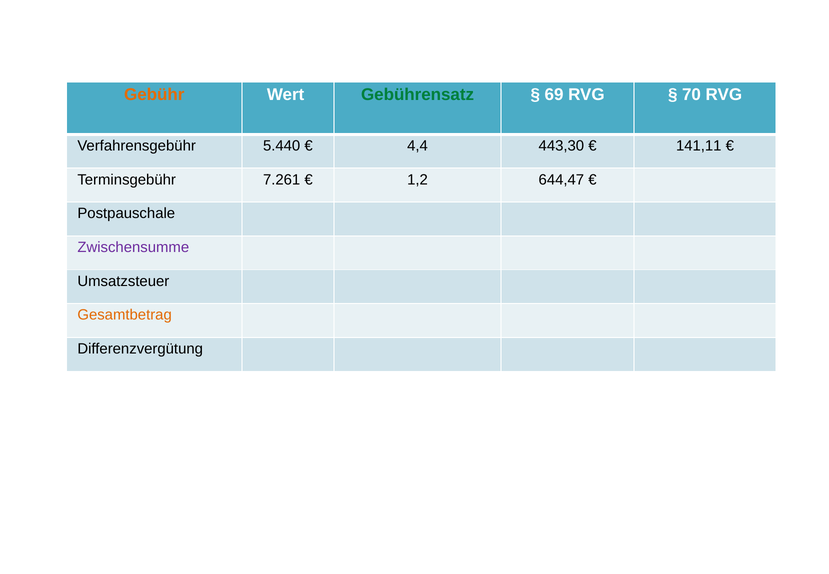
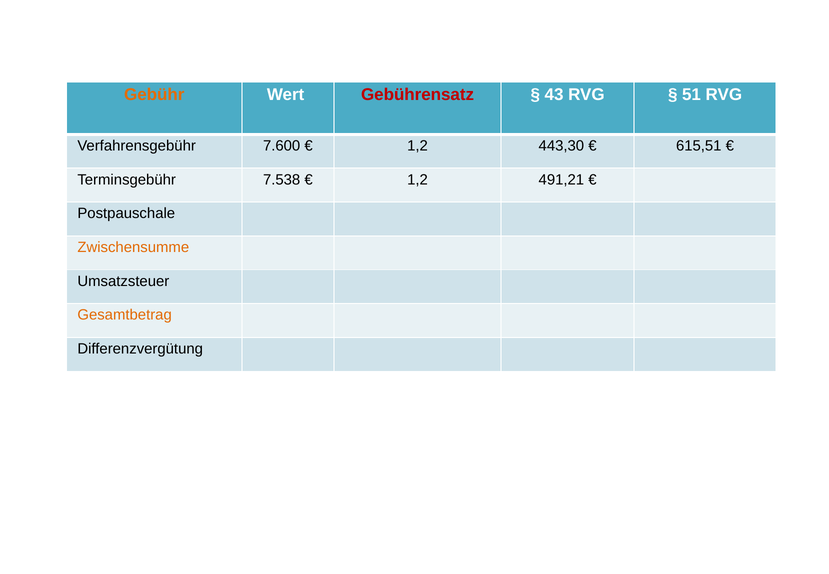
Gebührensatz colour: green -> red
69: 69 -> 43
70: 70 -> 51
5.440: 5.440 -> 7.600
4,4 at (418, 146): 4,4 -> 1,2
141,11: 141,11 -> 615,51
7.261: 7.261 -> 7.538
644,47: 644,47 -> 491,21
Zwischensumme colour: purple -> orange
